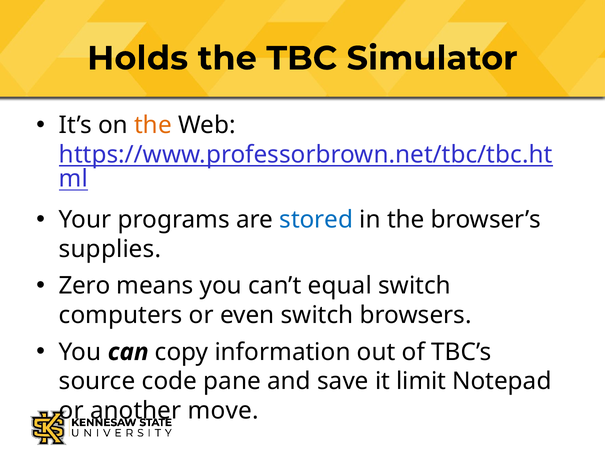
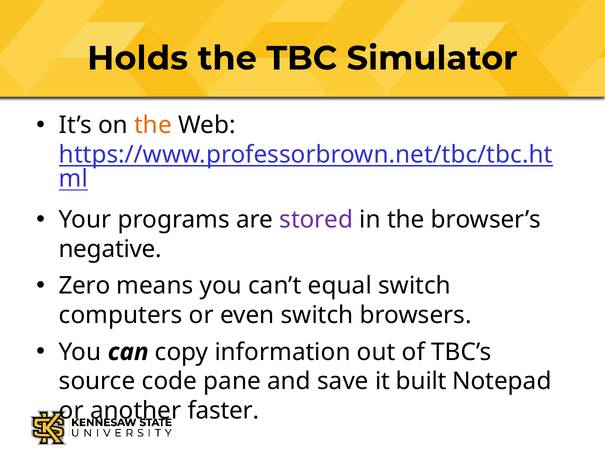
stored colour: blue -> purple
supplies: supplies -> negative
limit: limit -> built
move: move -> faster
